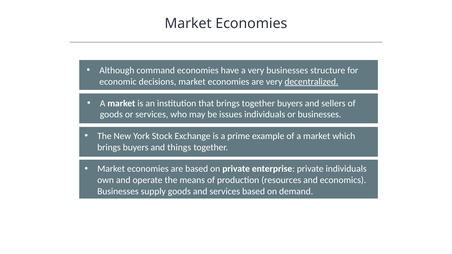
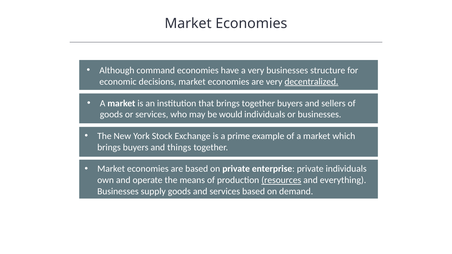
issues: issues -> would
resources underline: none -> present
economics: economics -> everything
